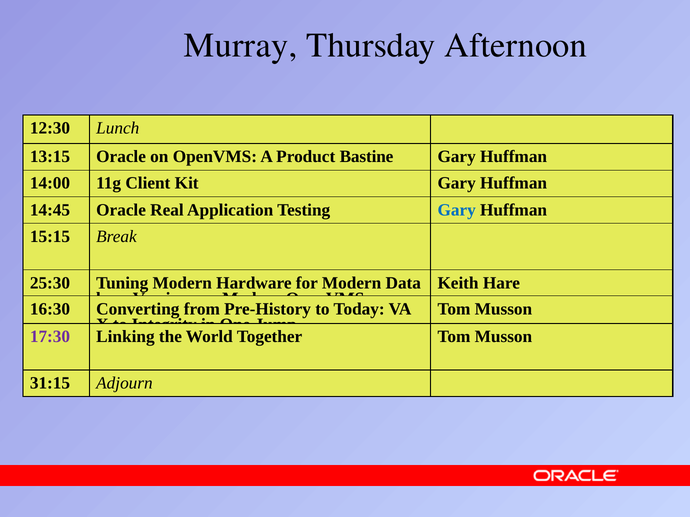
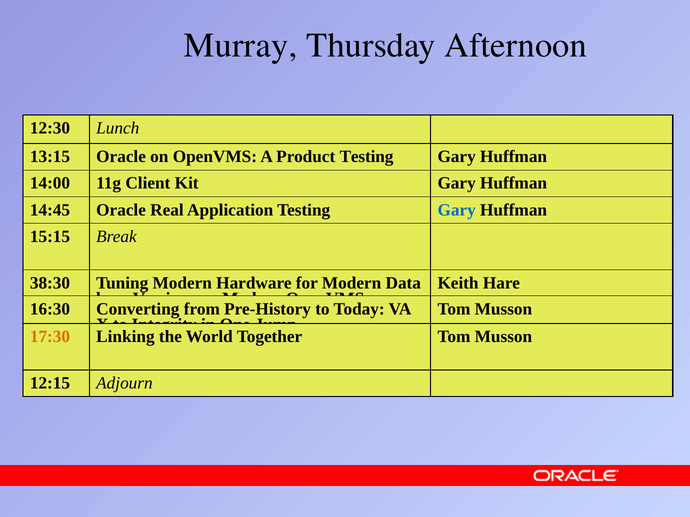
Product Bastine: Bastine -> Testing
25:30: 25:30 -> 38:30
17:30 colour: purple -> orange
31:15: 31:15 -> 12:15
